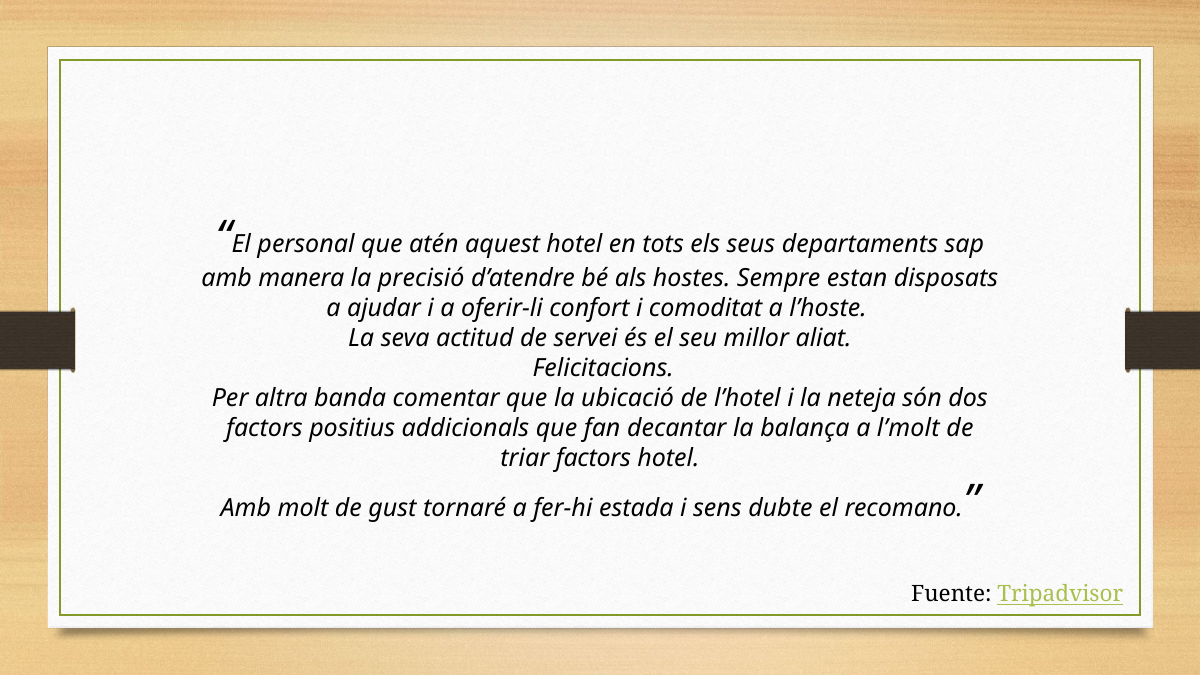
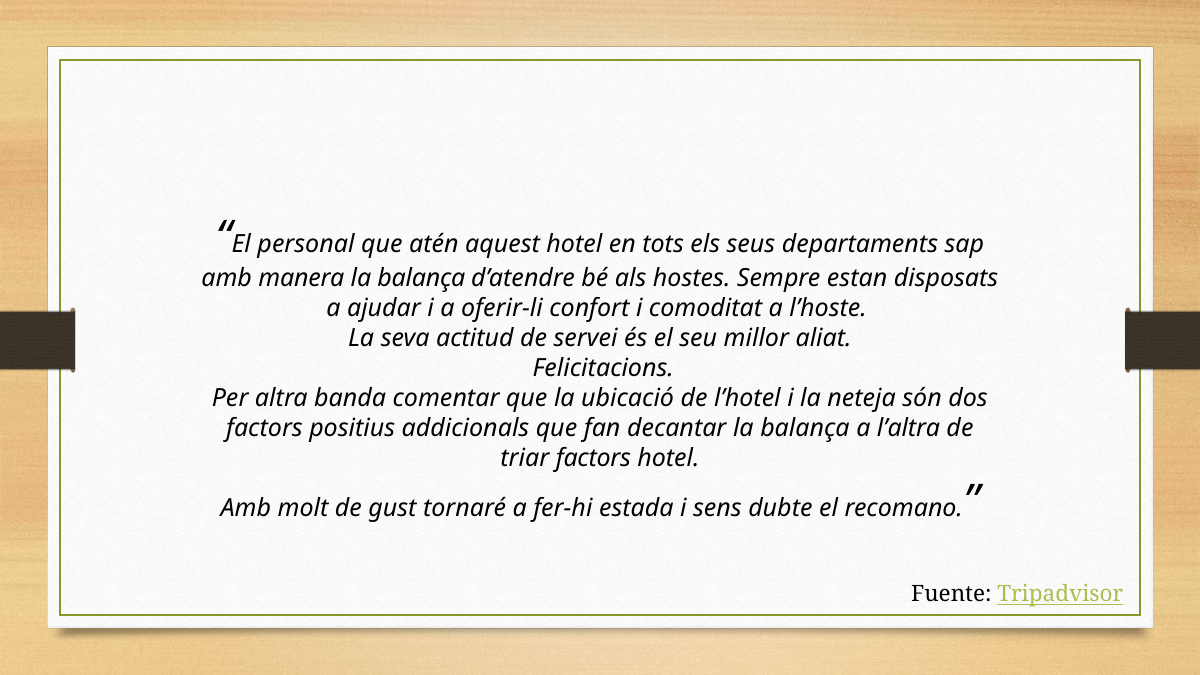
precisió at (421, 278): precisió -> balança
l’molt: l’molt -> l’altra
